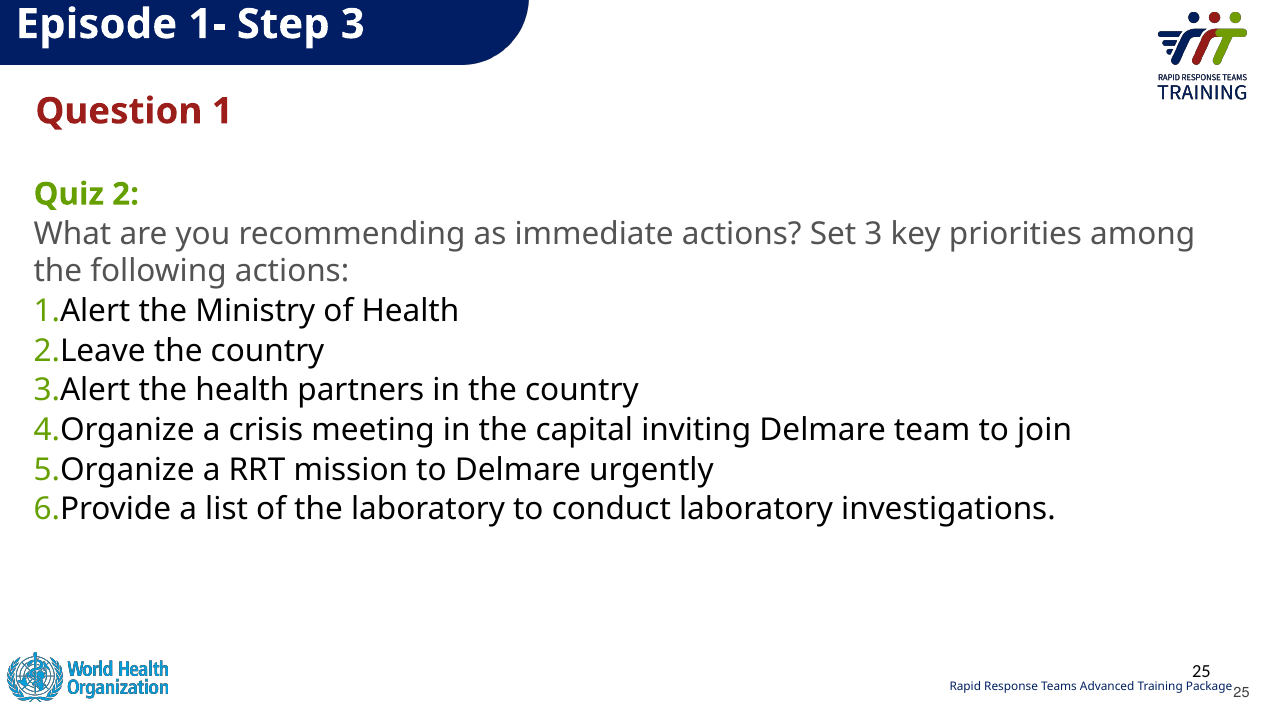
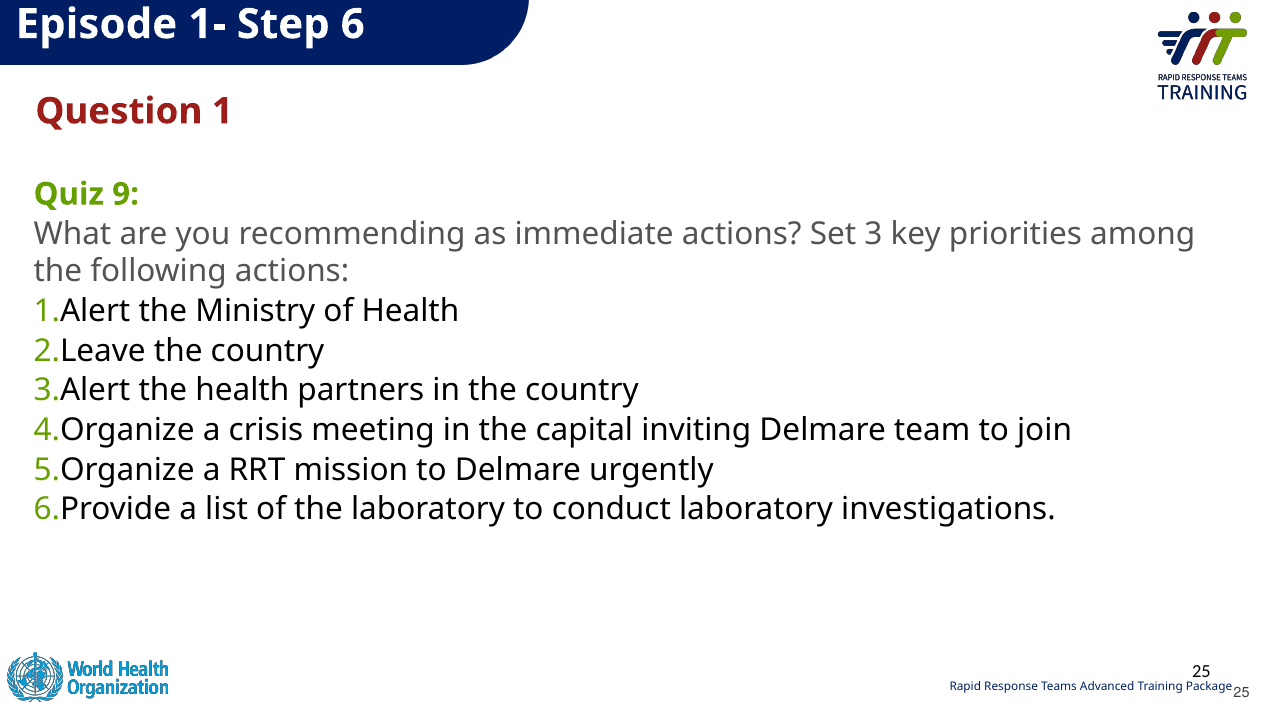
Step 3: 3 -> 6
2: 2 -> 9
